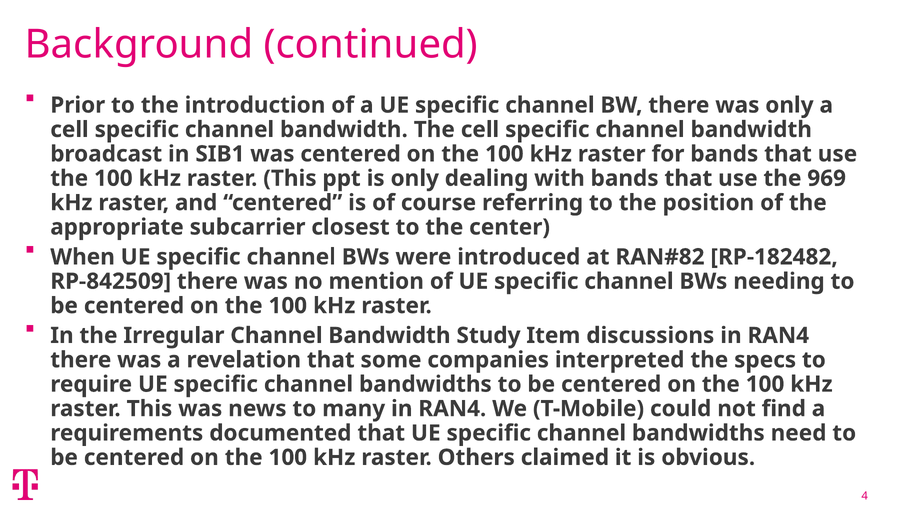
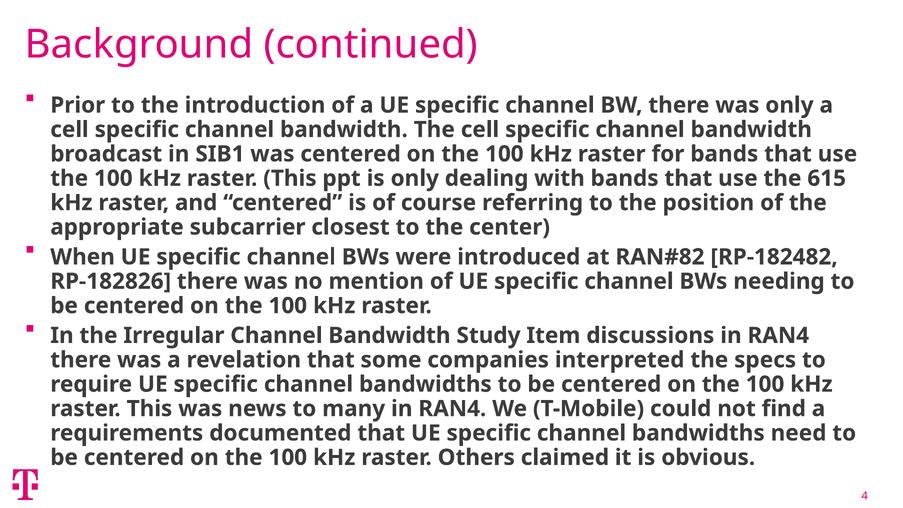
969: 969 -> 615
RP-842509: RP-842509 -> RP-182826
